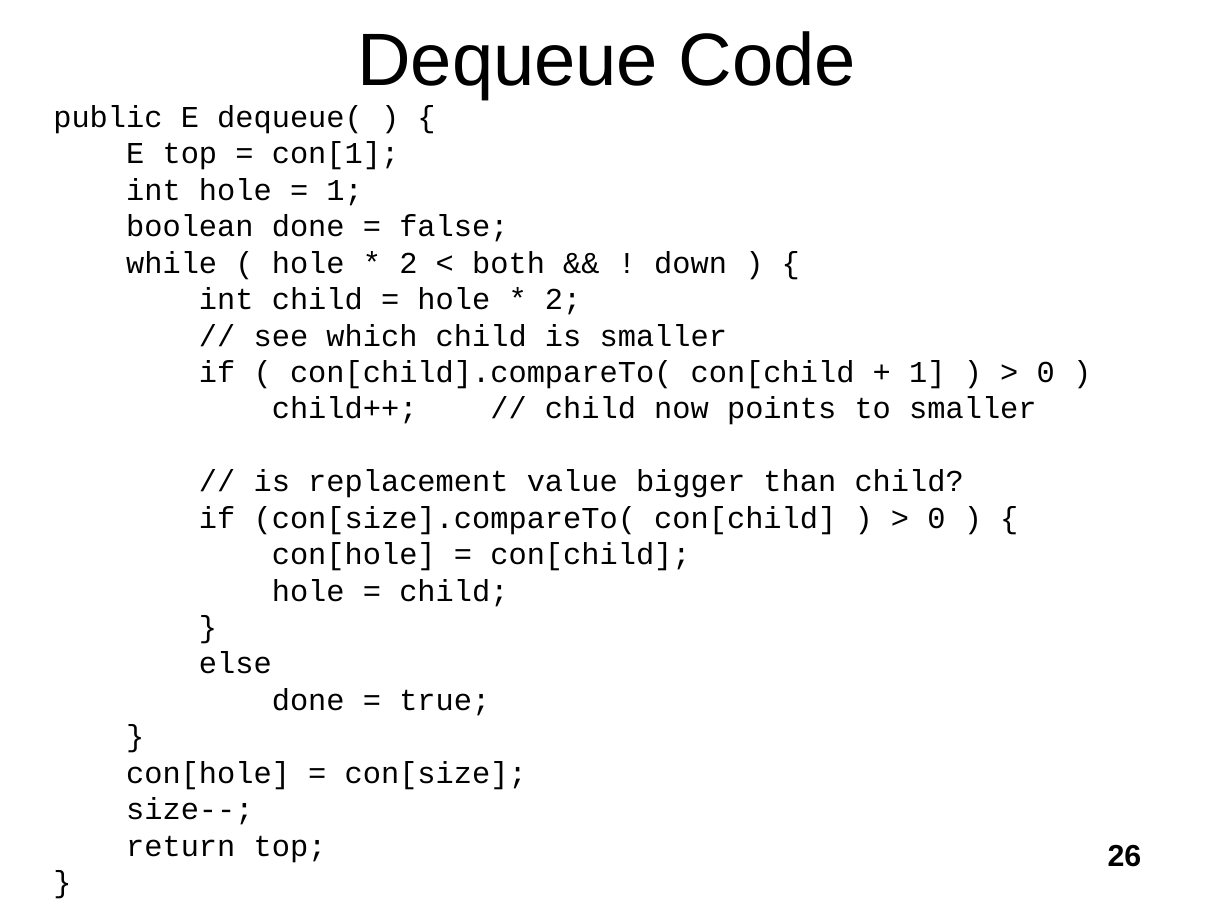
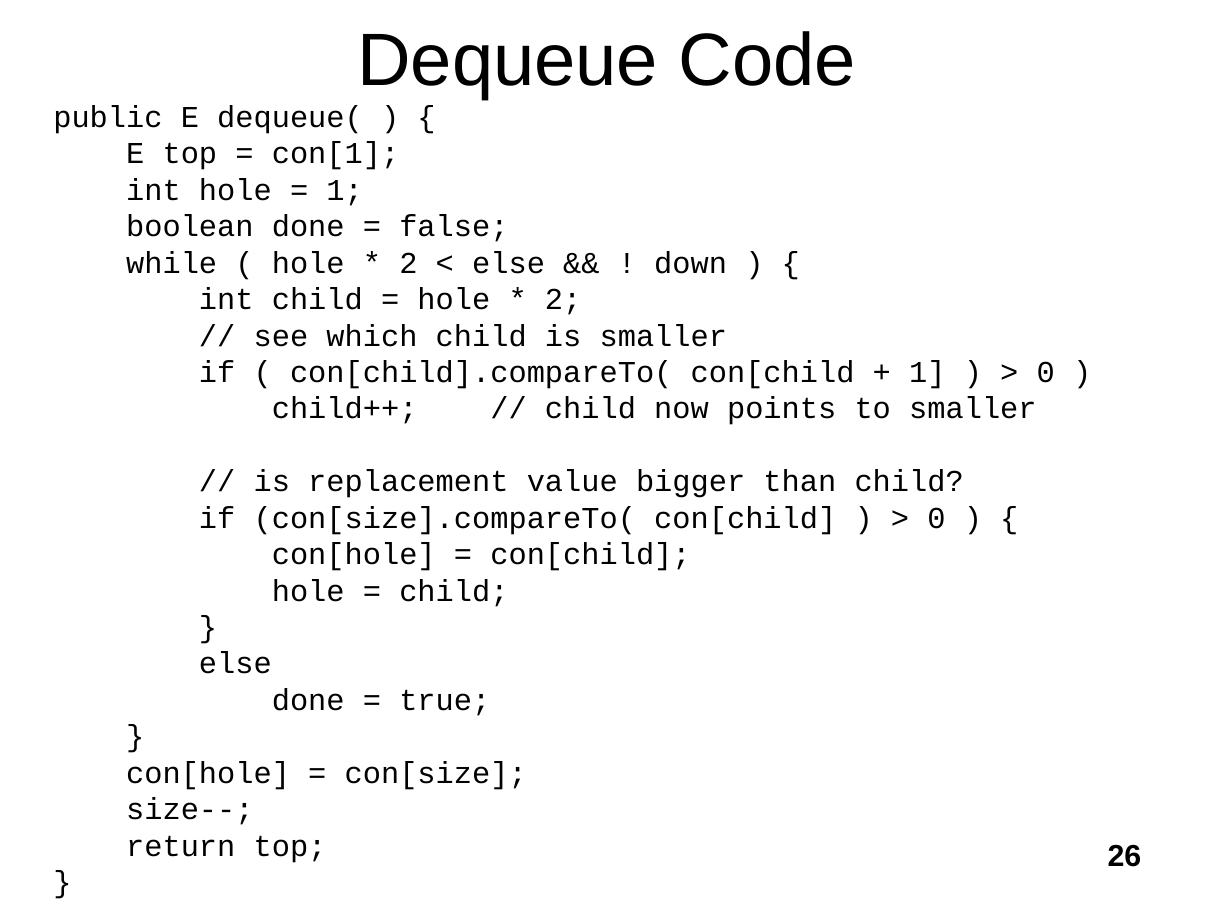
both at (509, 263): both -> else
